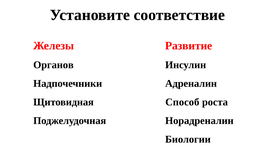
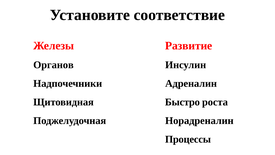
Способ: Способ -> Быстро
Биологии: Биологии -> Процессы
